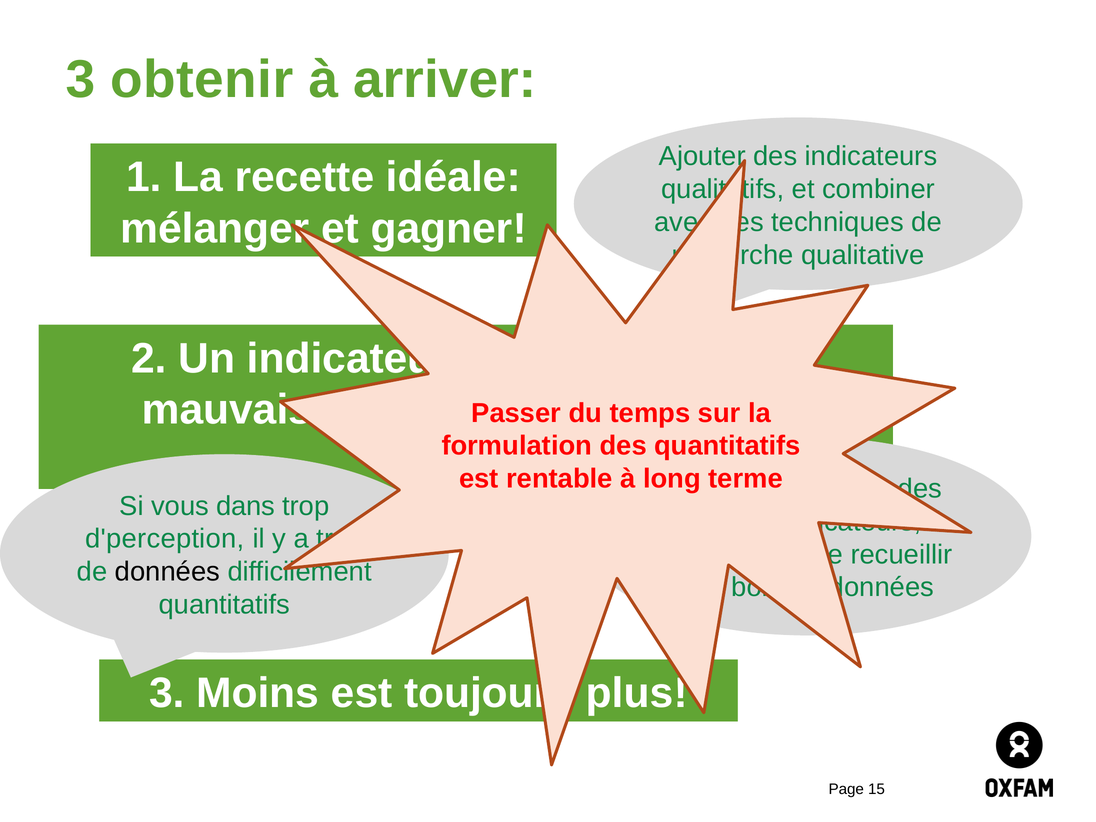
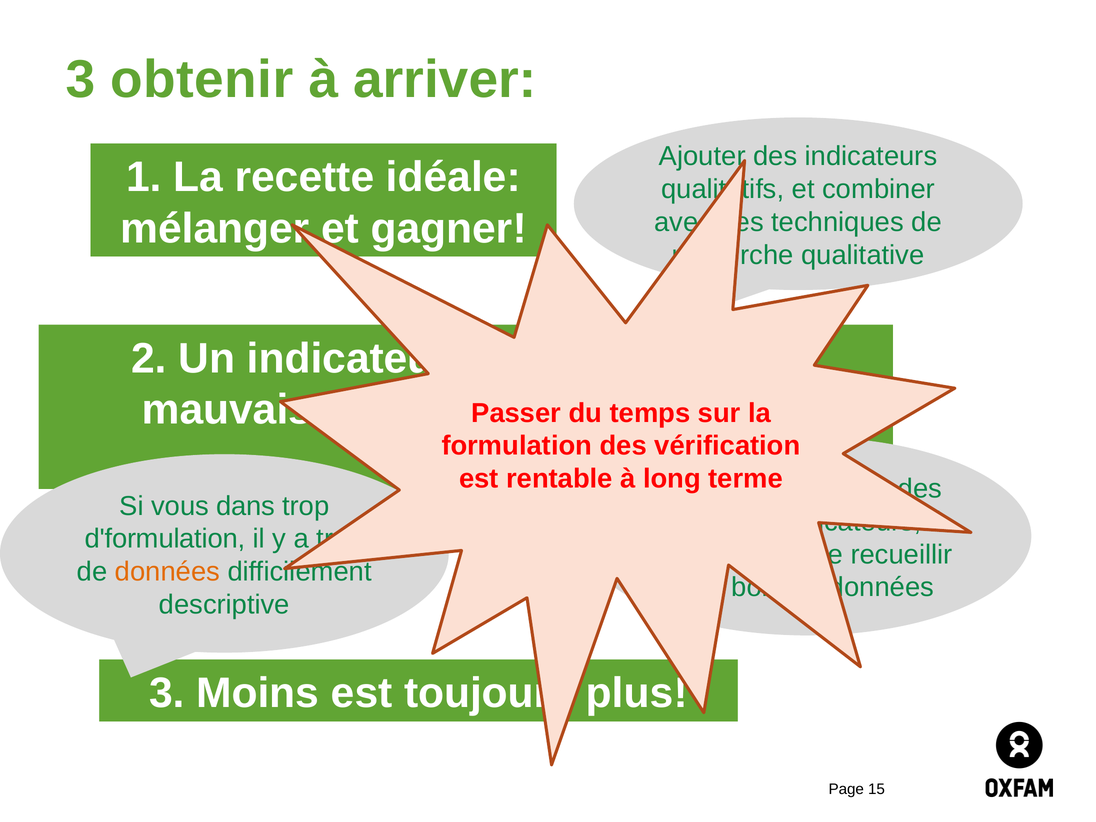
des quantitatifs: quantitatifs -> vérification
d'perception: d'perception -> d'formulation
données at (167, 572) colour: black -> orange
quantitatifs at (224, 605): quantitatifs -> descriptive
